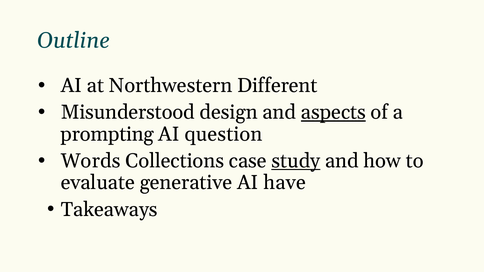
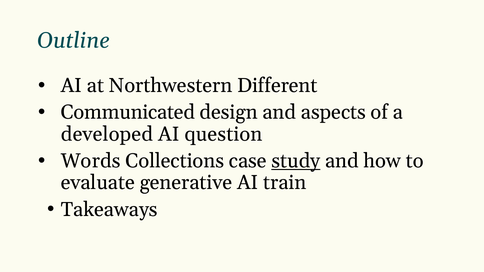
Misunderstood: Misunderstood -> Communicated
aspects underline: present -> none
prompting: prompting -> developed
have: have -> train
